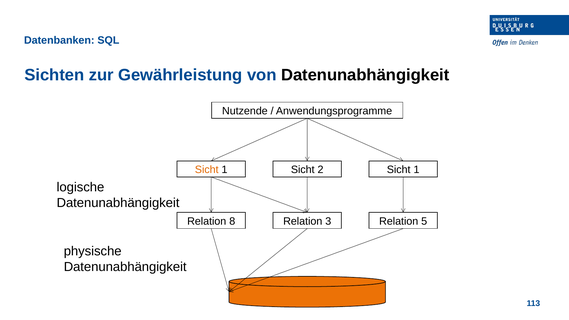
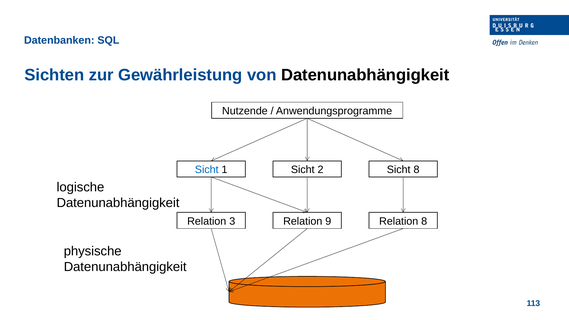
Sicht at (207, 170) colour: orange -> blue
1 Sicht 1: 1 -> 8
8: 8 -> 3
3: 3 -> 9
Relation 5: 5 -> 8
